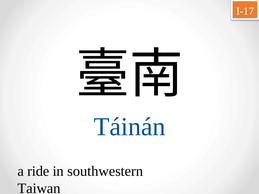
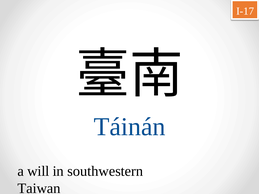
ride: ride -> will
